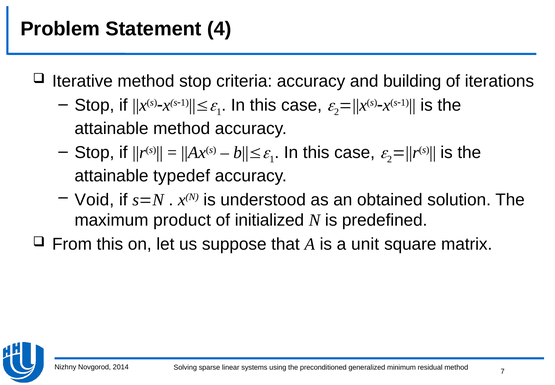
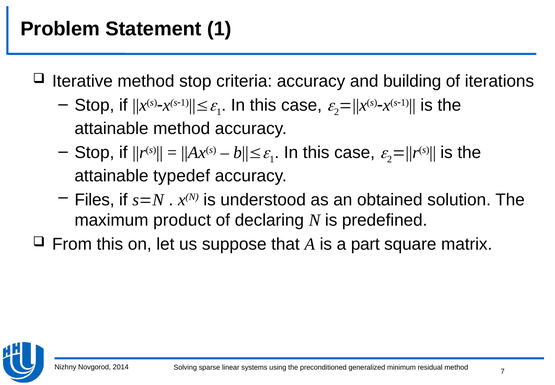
Statement 4: 4 -> 1
Void: Void -> Files
initialized: initialized -> declaring
unit: unit -> part
